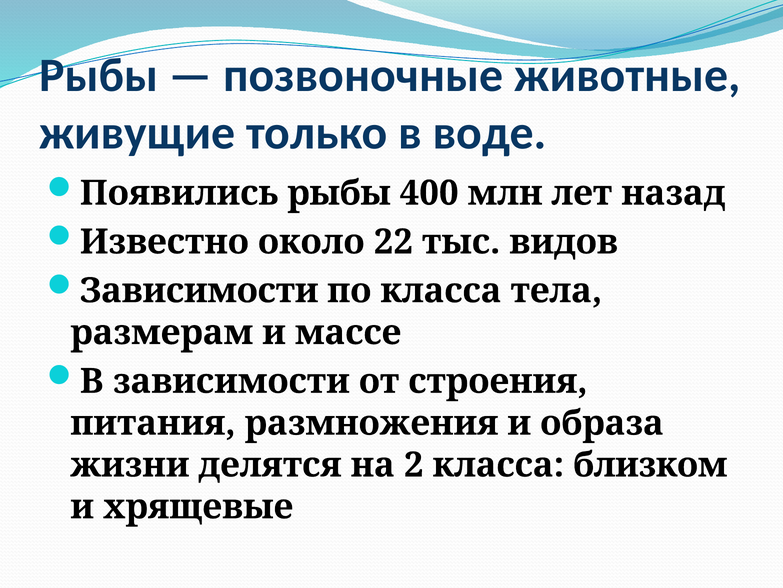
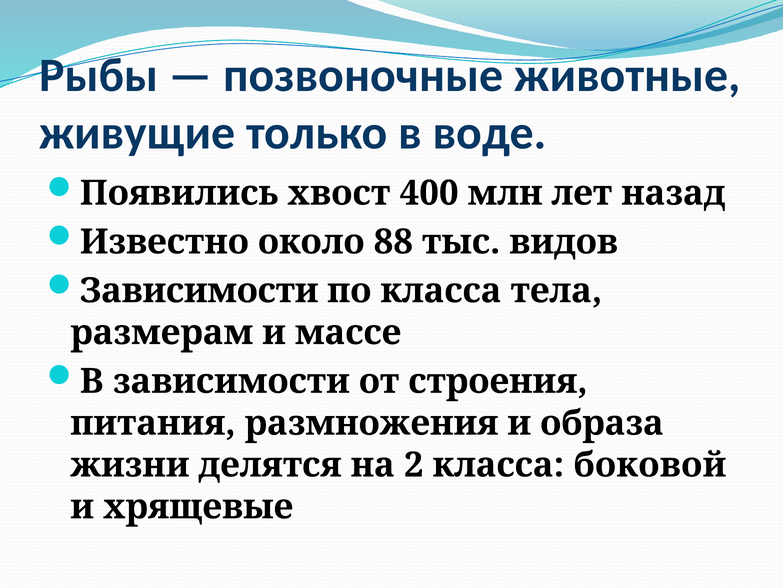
Появились рыбы: рыбы -> хвост
22: 22 -> 88
близком: близком -> боковой
